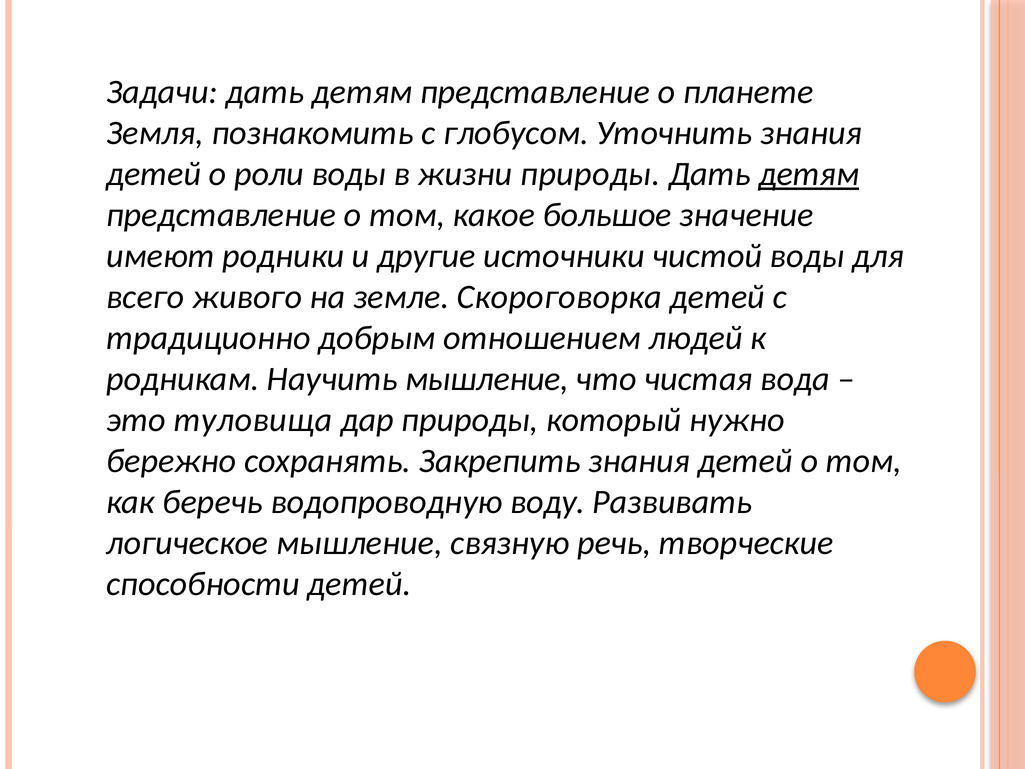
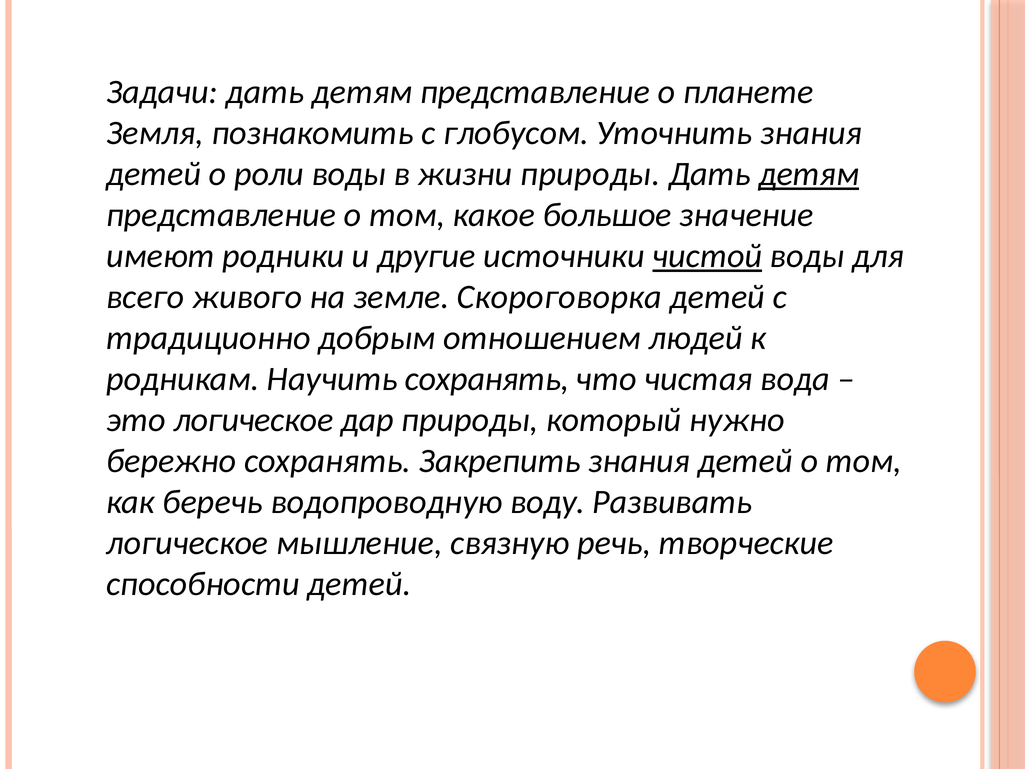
чистой underline: none -> present
Научить мышление: мышление -> сохранять
это туловища: туловища -> логическое
